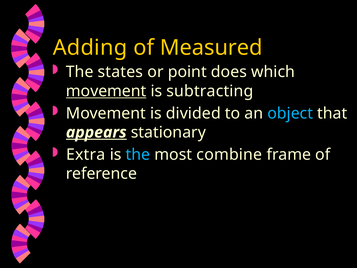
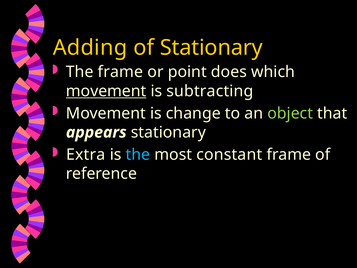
of Measured: Measured -> Stationary
The states: states -> frame
divided: divided -> change
object colour: light blue -> light green
appears underline: present -> none
combine: combine -> constant
